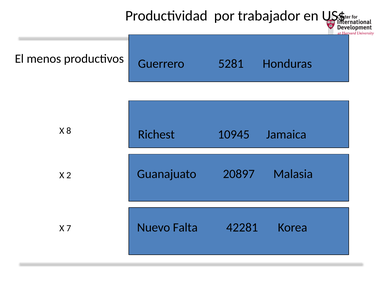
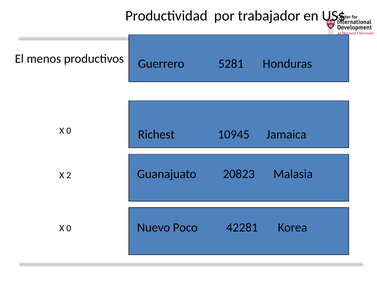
8 at (69, 131): 8 -> 0
20897: 20897 -> 20823
Falta: Falta -> Poco
7 at (69, 228): 7 -> 0
